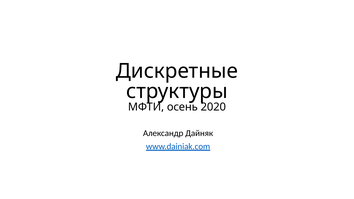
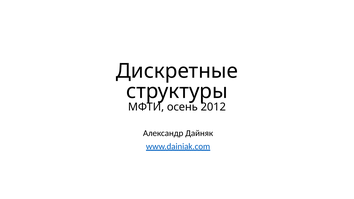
2020: 2020 -> 2012
